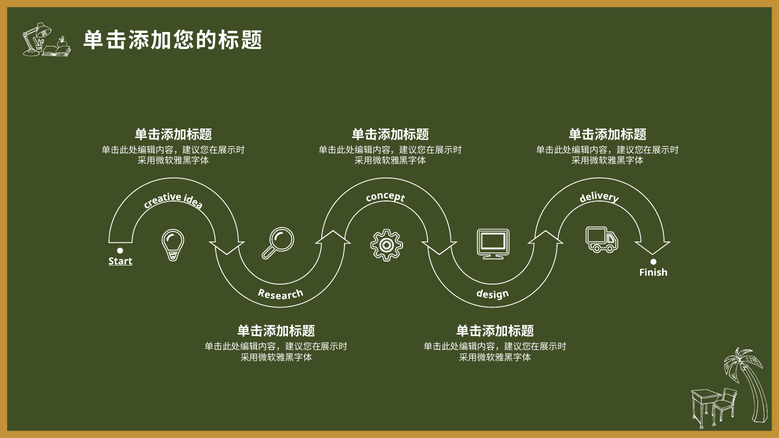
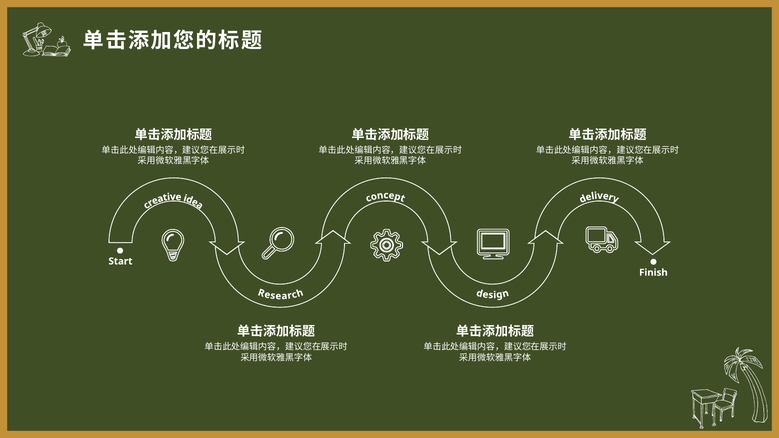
Start underline: present -> none
